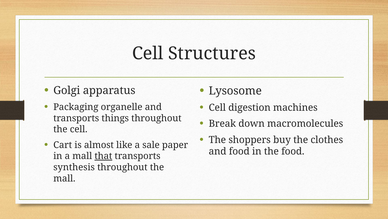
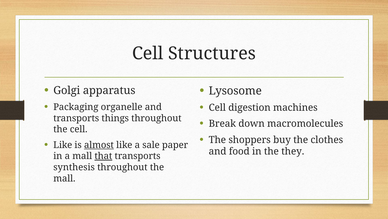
Cart at (63, 144): Cart -> Like
almost underline: none -> present
the food: food -> they
